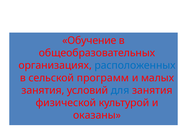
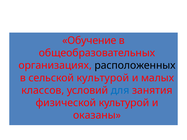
расположенных colour: blue -> black
сельской программ: программ -> культурой
занятия at (43, 90): занятия -> классов
